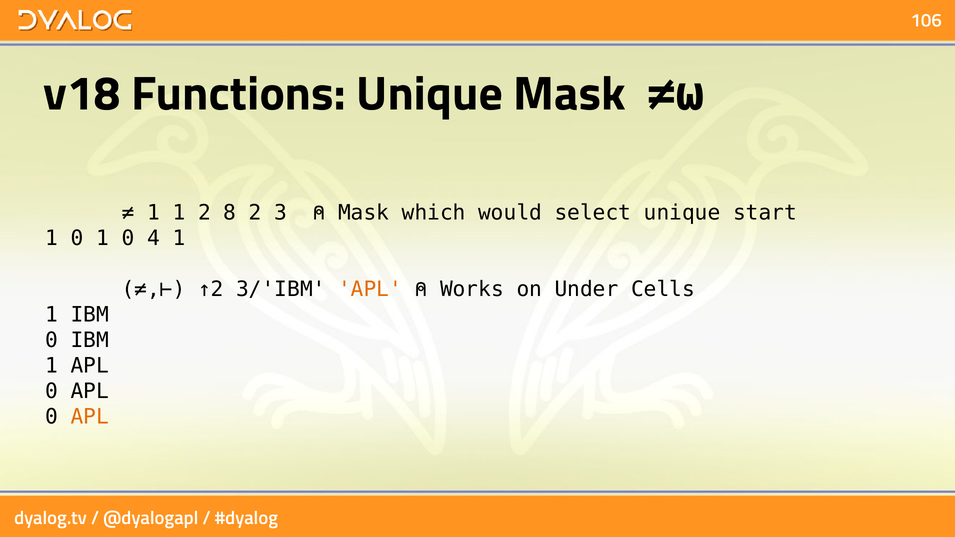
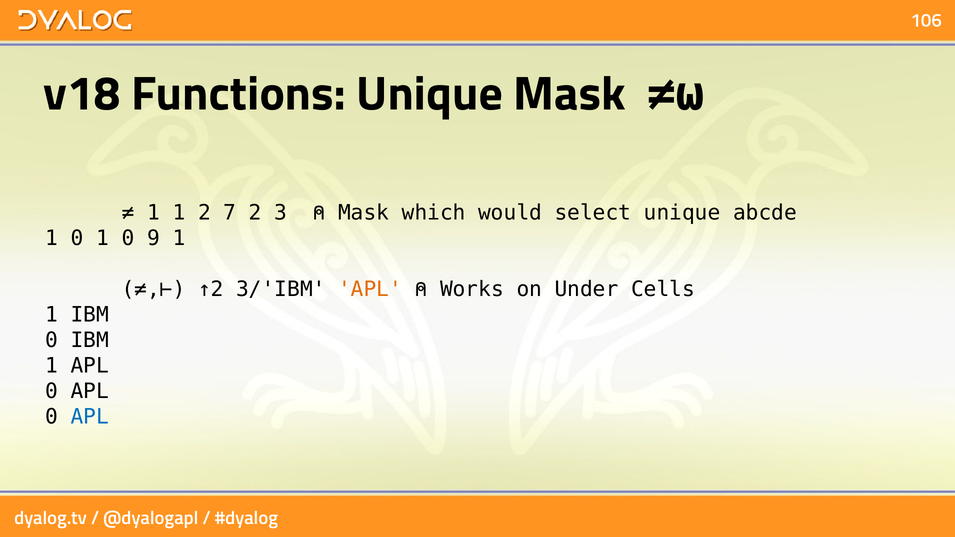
8: 8 -> 7
start: start -> abcde
4: 4 -> 9
APL at (90, 417) colour: orange -> blue
